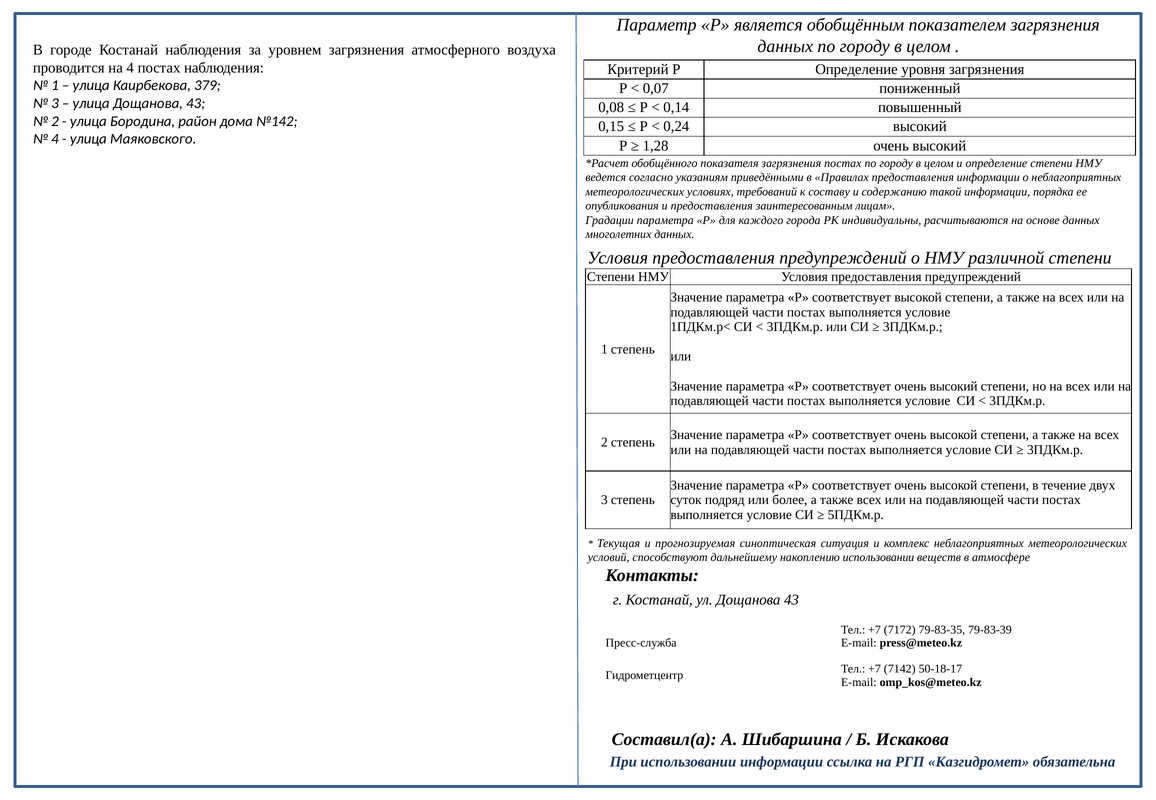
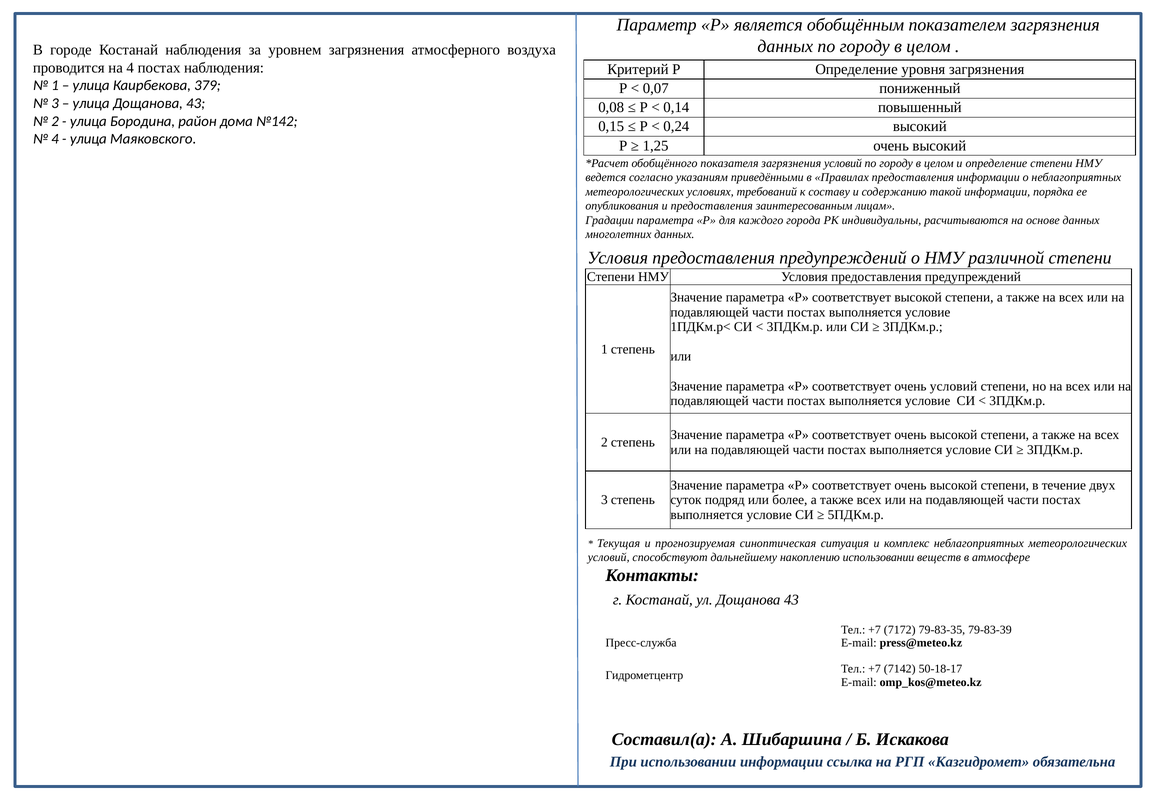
1,28: 1,28 -> 1,25
загрязнения постах: постах -> условий
соответствует очень высокий: высокий -> условий
